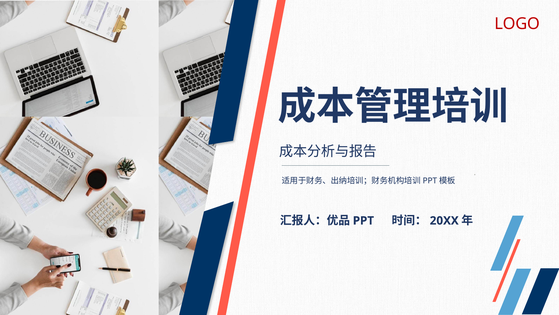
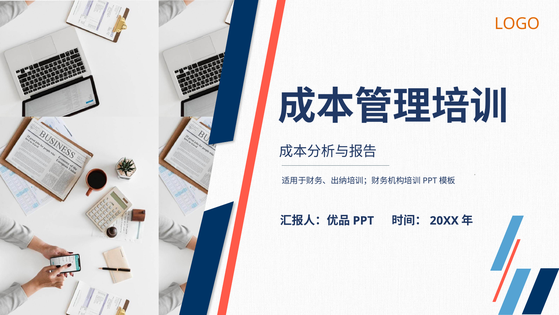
LOGO colour: red -> orange
